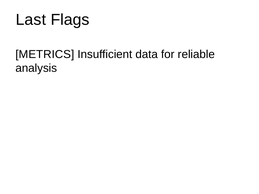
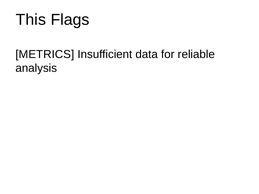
Last: Last -> This
